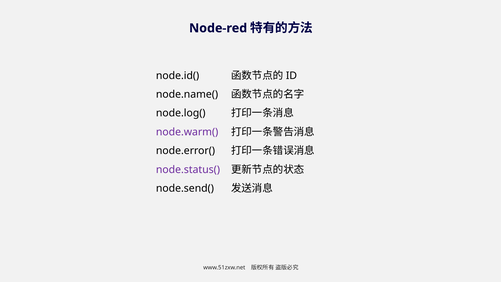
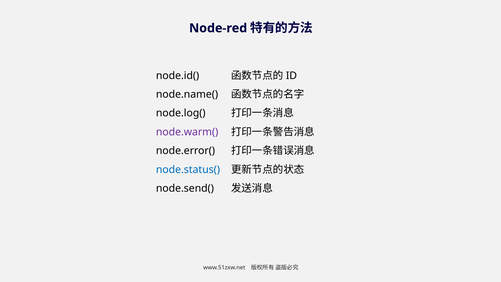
node.status( colour: purple -> blue
